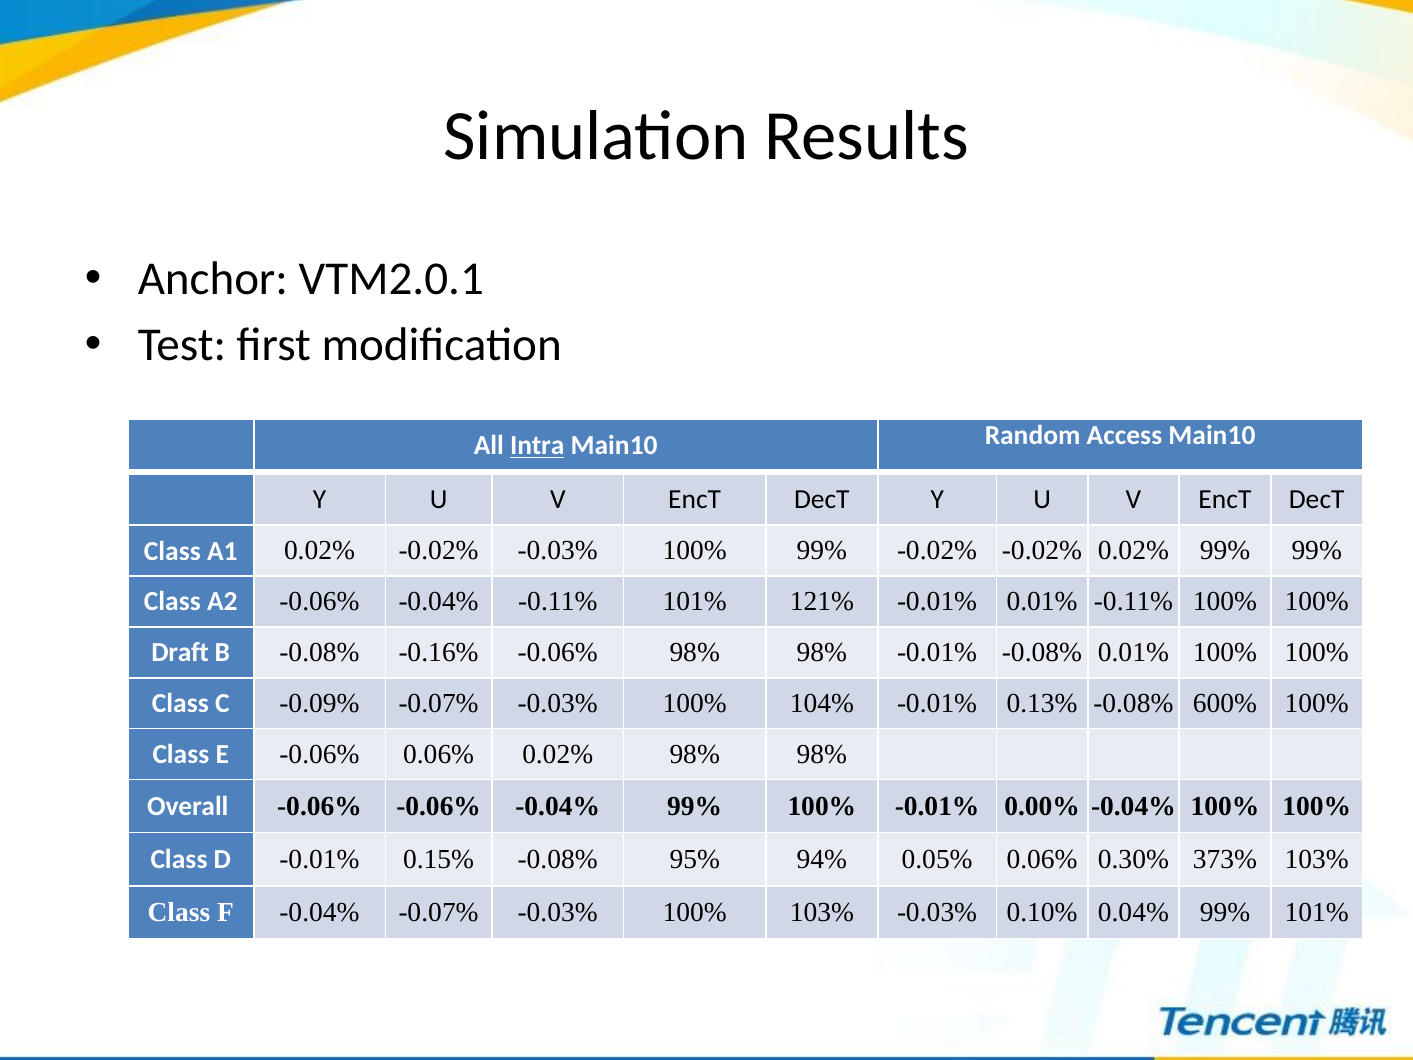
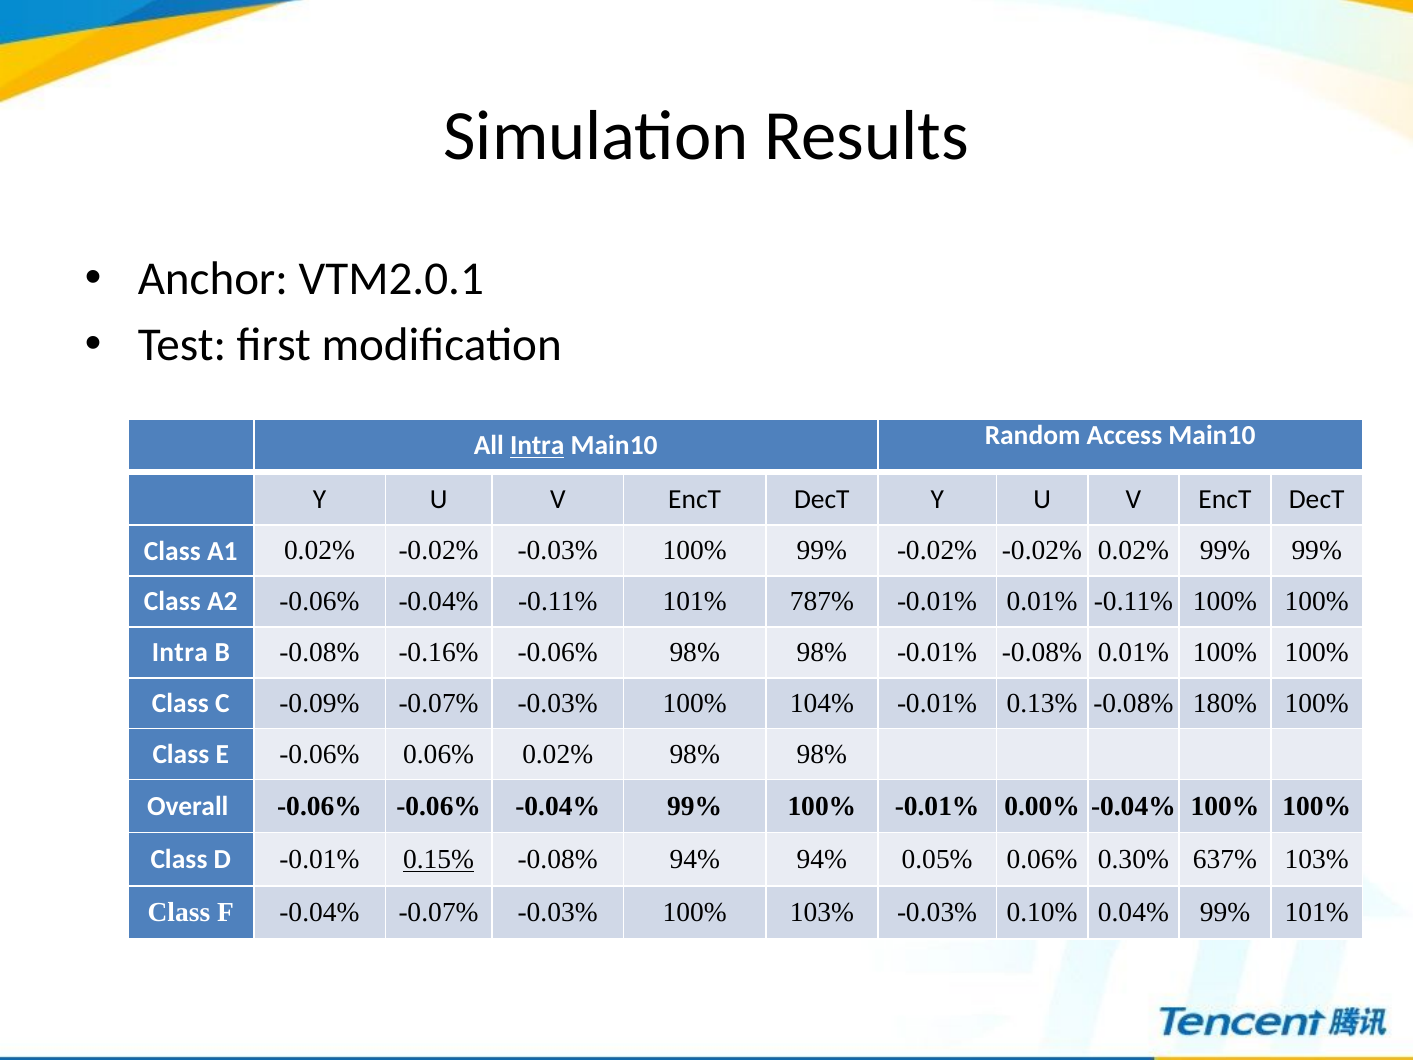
121%: 121% -> 787%
Draft at (180, 653): Draft -> Intra
600%: 600% -> 180%
0.15% underline: none -> present
-0.08% 95%: 95% -> 94%
373%: 373% -> 637%
